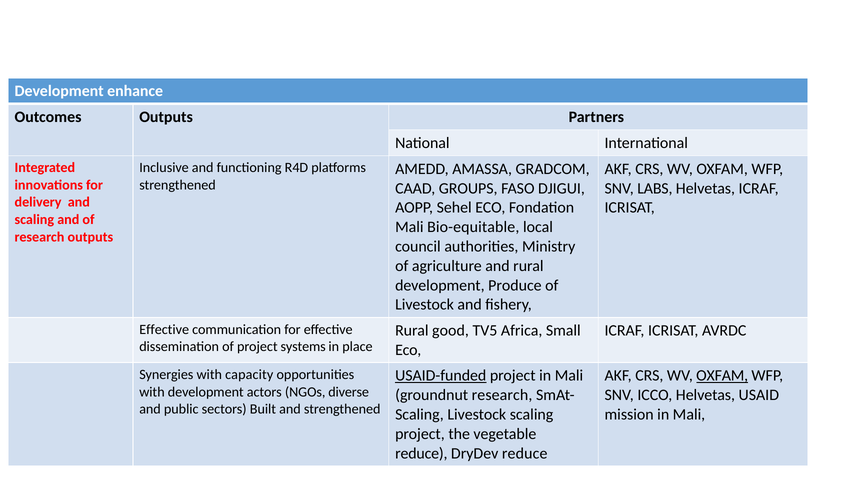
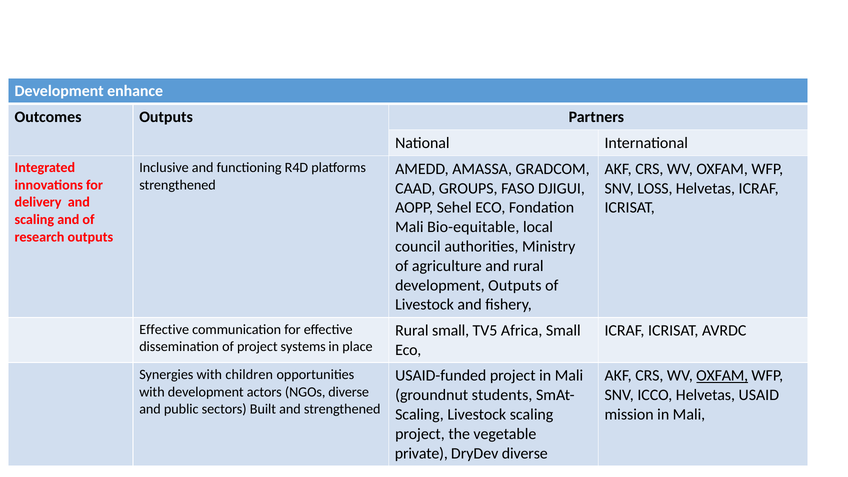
LABS: LABS -> LOSS
development Produce: Produce -> Outputs
Rural good: good -> small
capacity: capacity -> children
USAID-funded underline: present -> none
groundnut research: research -> students
reduce at (421, 453): reduce -> private
DryDev reduce: reduce -> diverse
